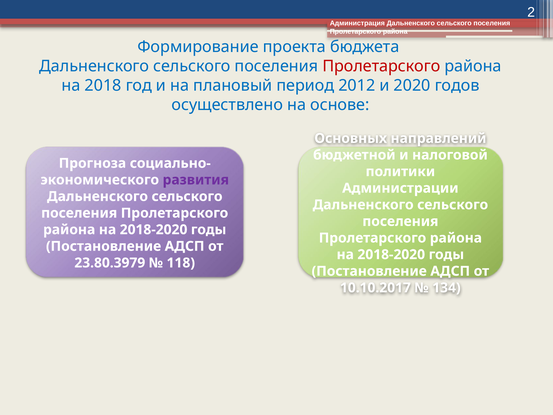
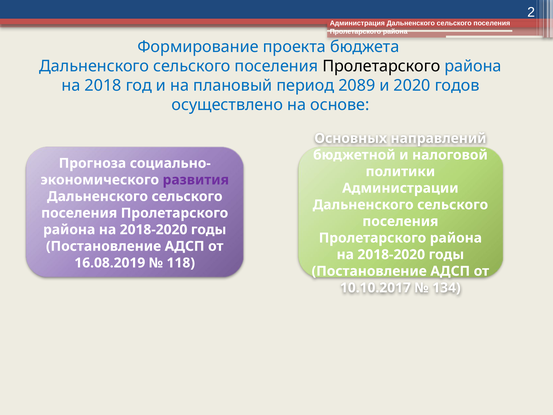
Пролетарского at (381, 66) colour: red -> black
2012: 2012 -> 2089
23.80.3979: 23.80.3979 -> 16.08.2019
